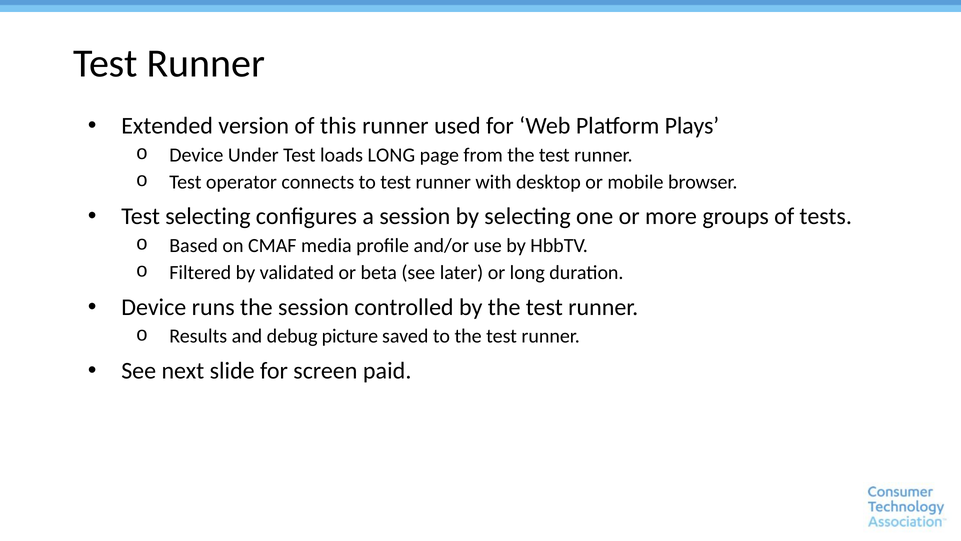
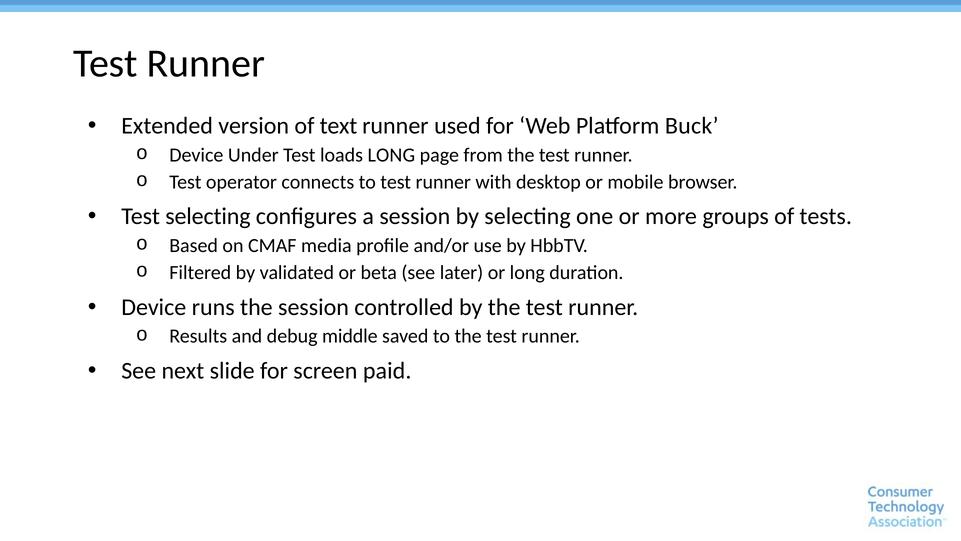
this: this -> text
Plays: Plays -> Buck
picture: picture -> middle
